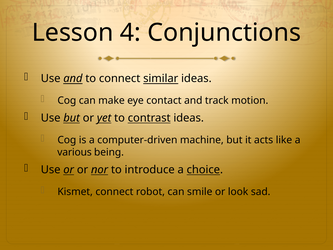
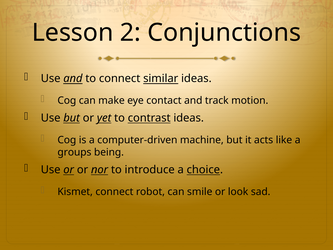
4: 4 -> 2
various: various -> groups
